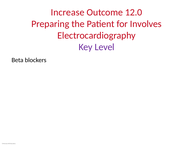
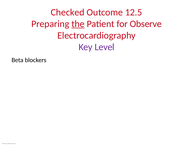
Increase: Increase -> Checked
12.0: 12.0 -> 12.5
the underline: none -> present
Involves: Involves -> Observe
